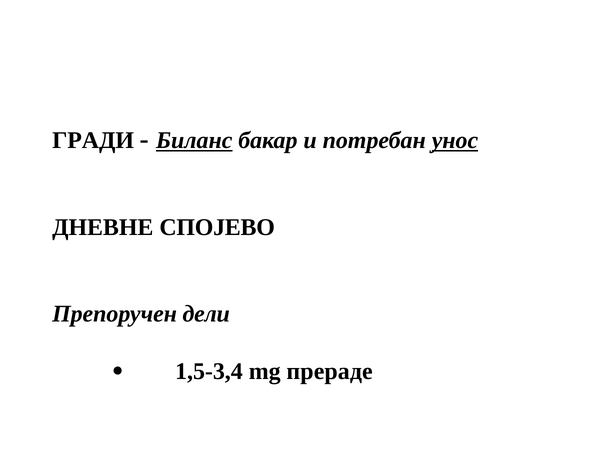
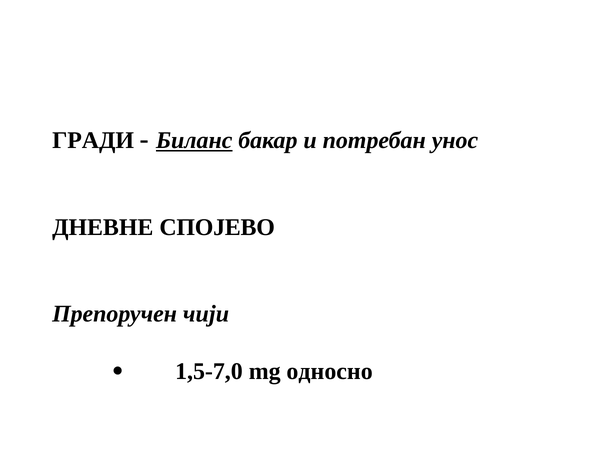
унос underline: present -> none
дели: дели -> чији
1,5-3,4: 1,5-3,4 -> 1,5-7,0
прераде: прераде -> односно
